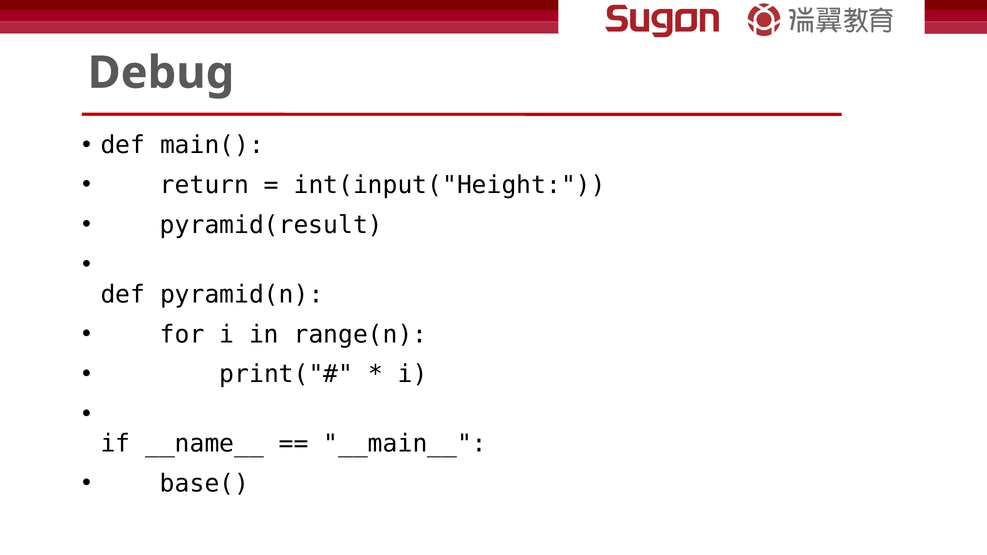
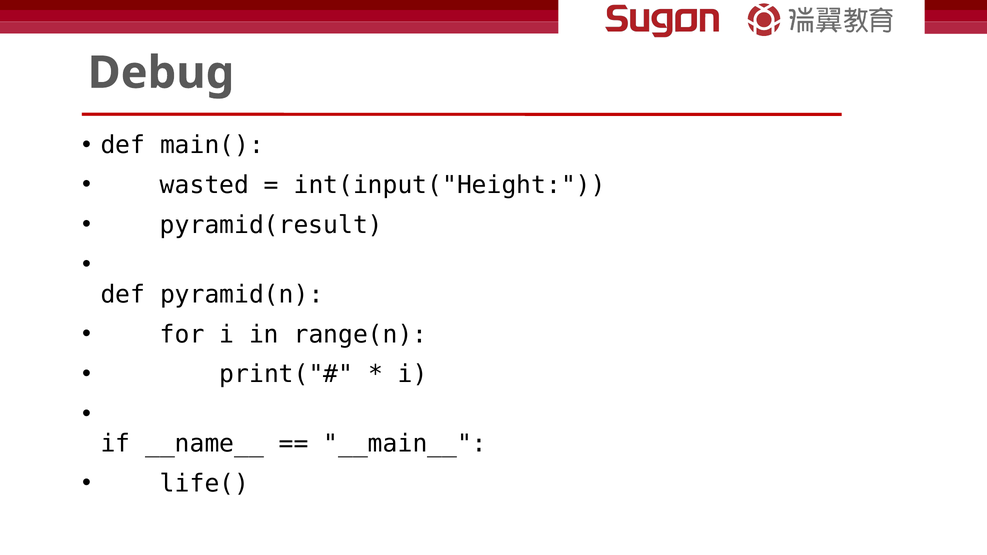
return: return -> wasted
base(: base( -> life(
